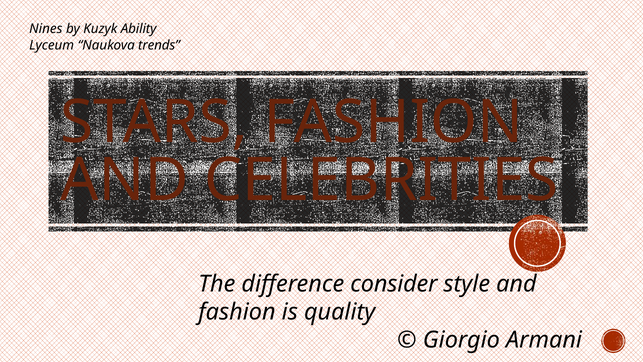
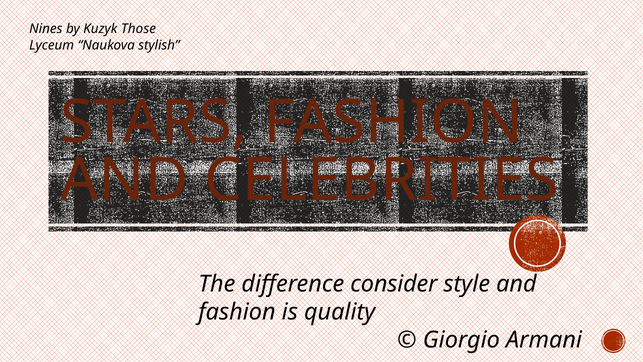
Ability: Ability -> Those
trends: trends -> stylish
